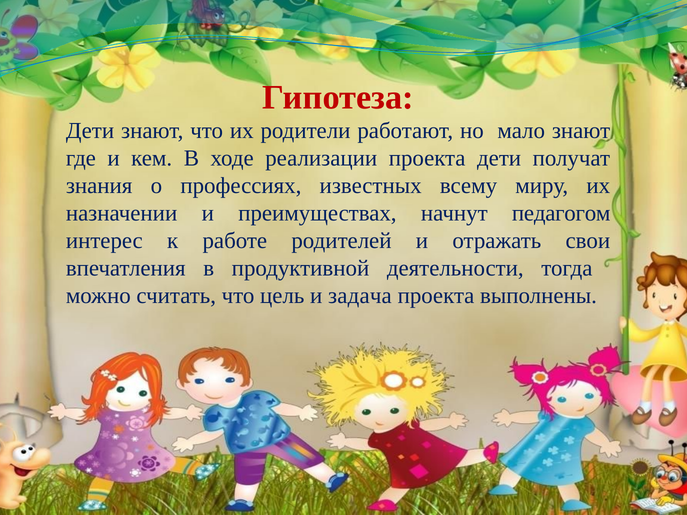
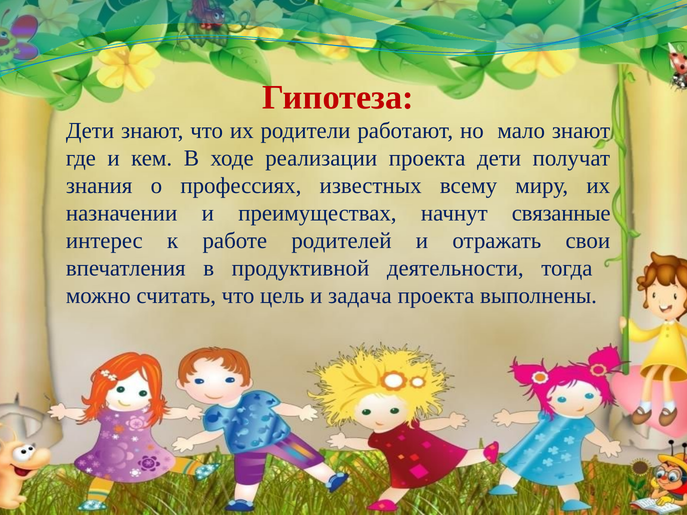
педагогом: педагогом -> связанные
